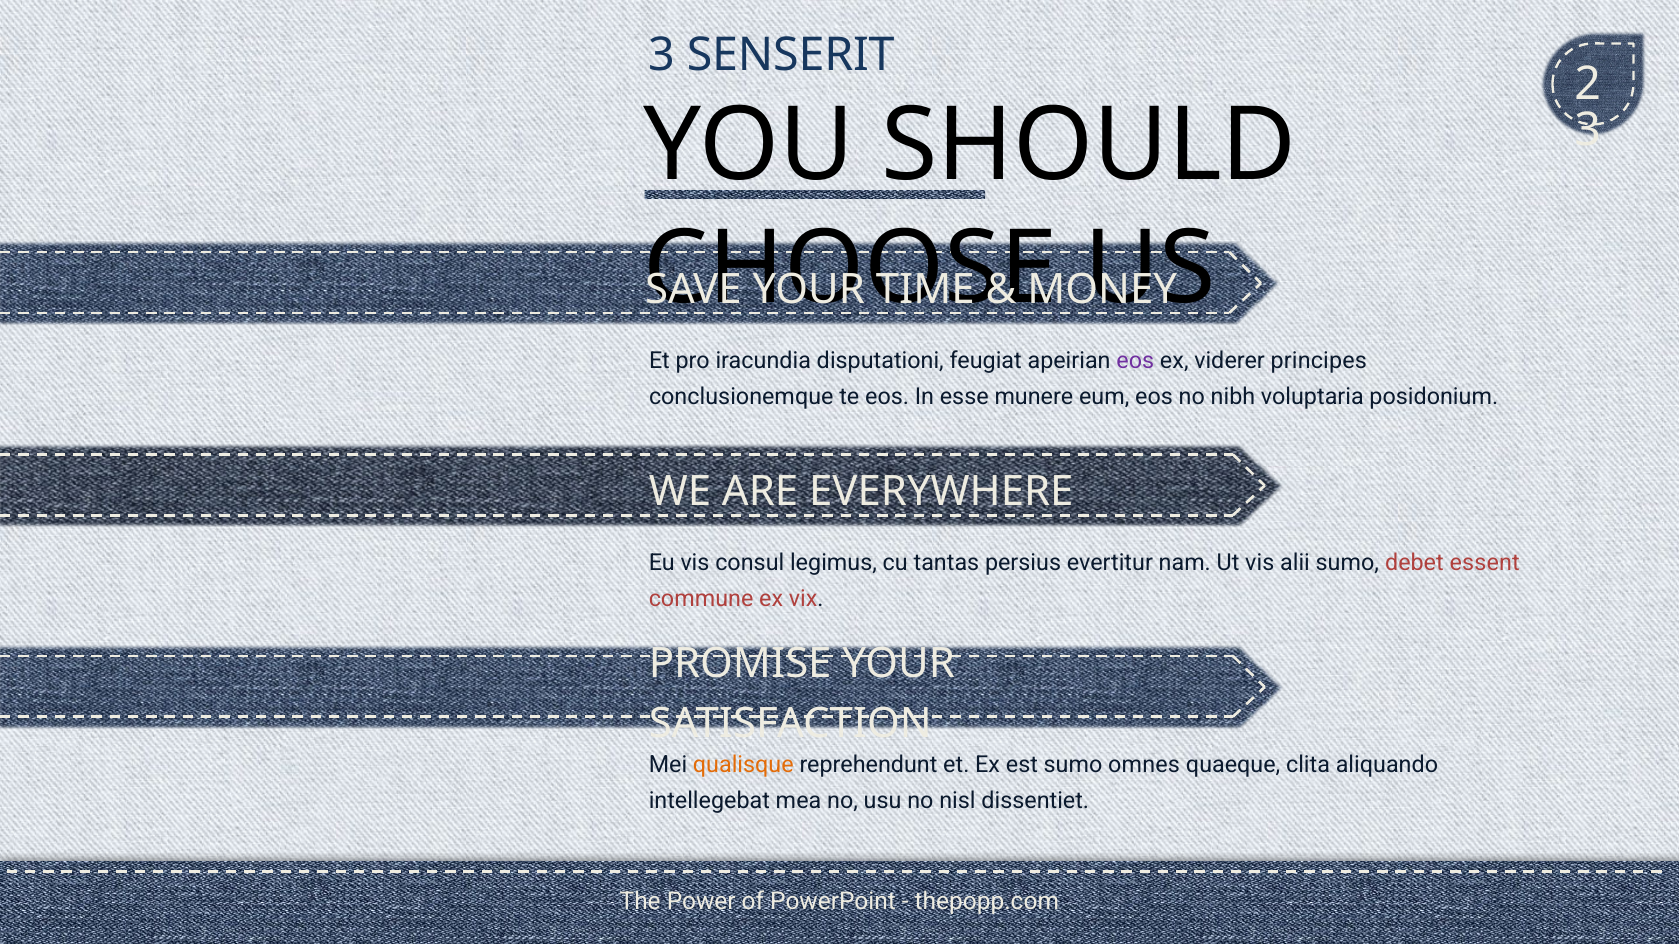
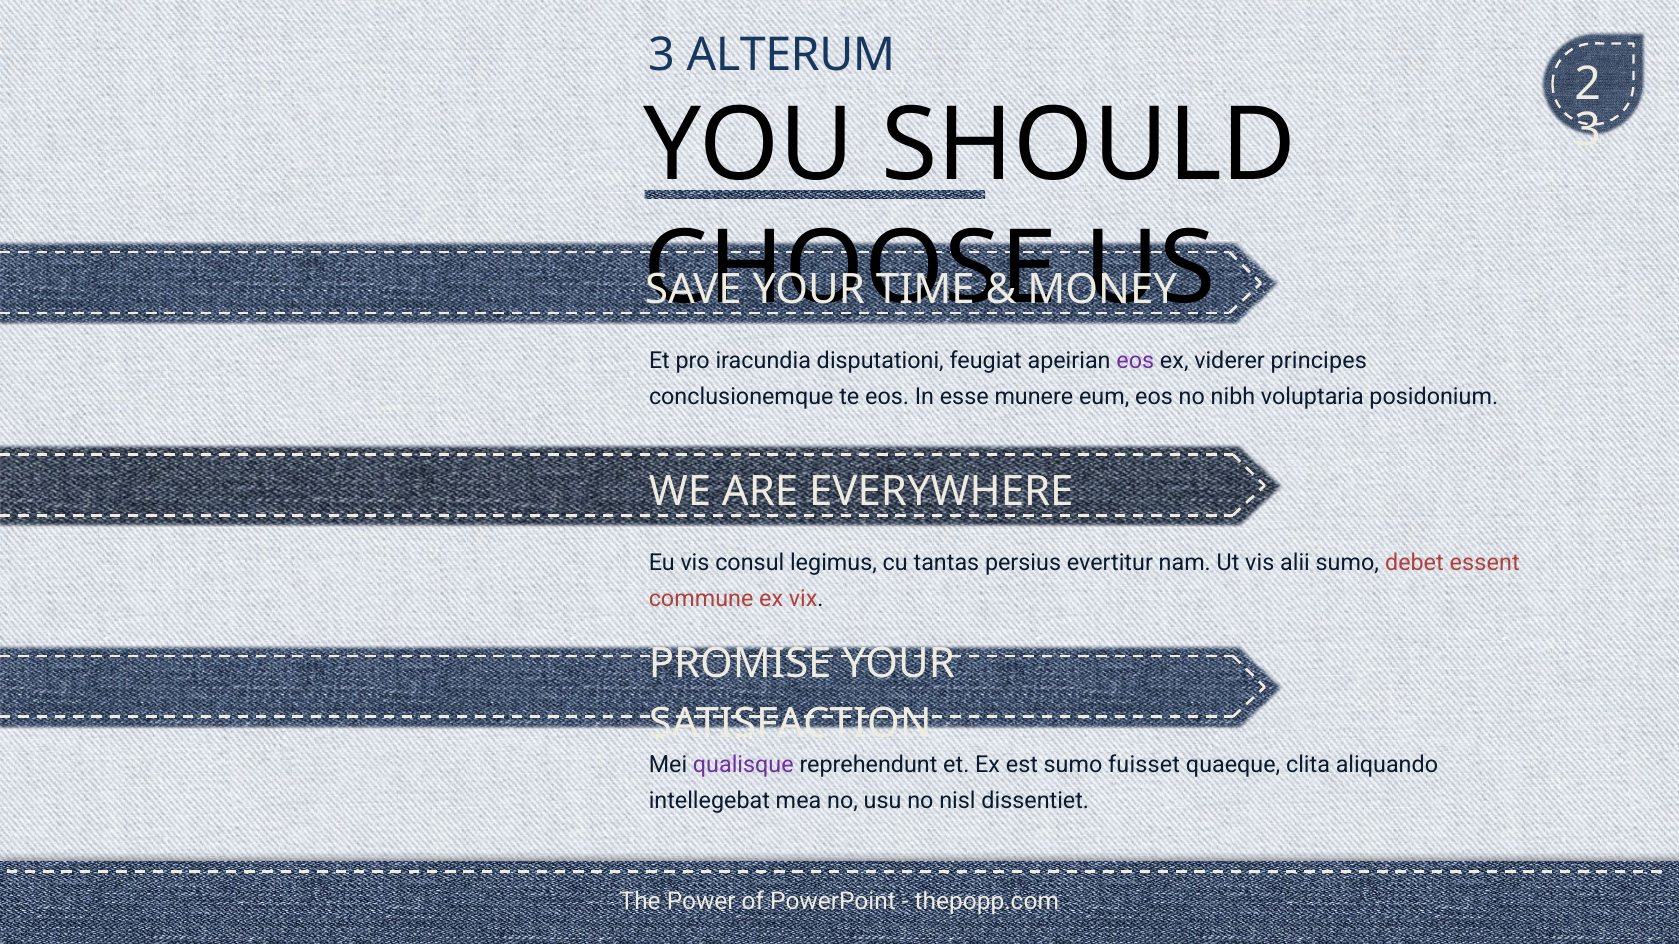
SENSERIT: SENSERIT -> ALTERUM
qualisque colour: orange -> purple
omnes: omnes -> fuisset
